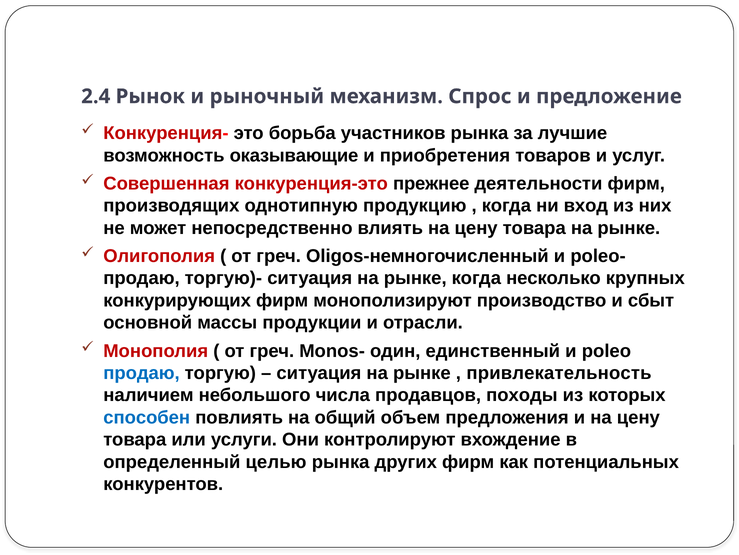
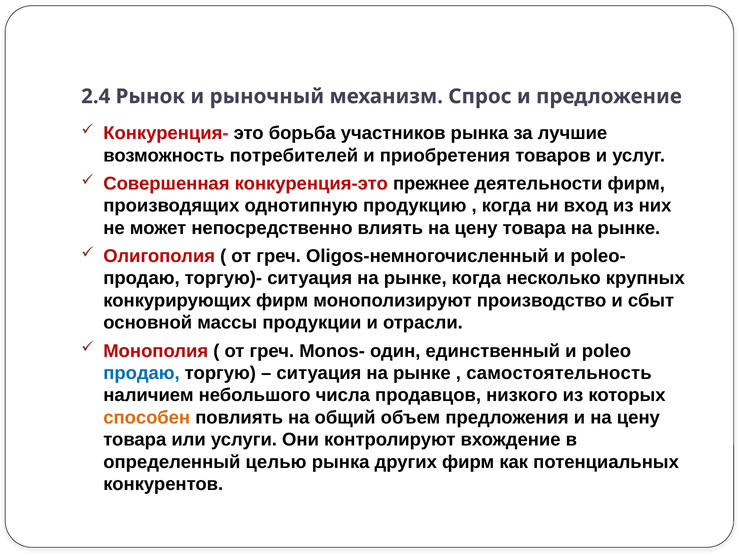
оказывающие: оказывающие -> потребителей
привлекательность: привлекательность -> самостоятельность
походы: походы -> низкого
способен colour: blue -> orange
